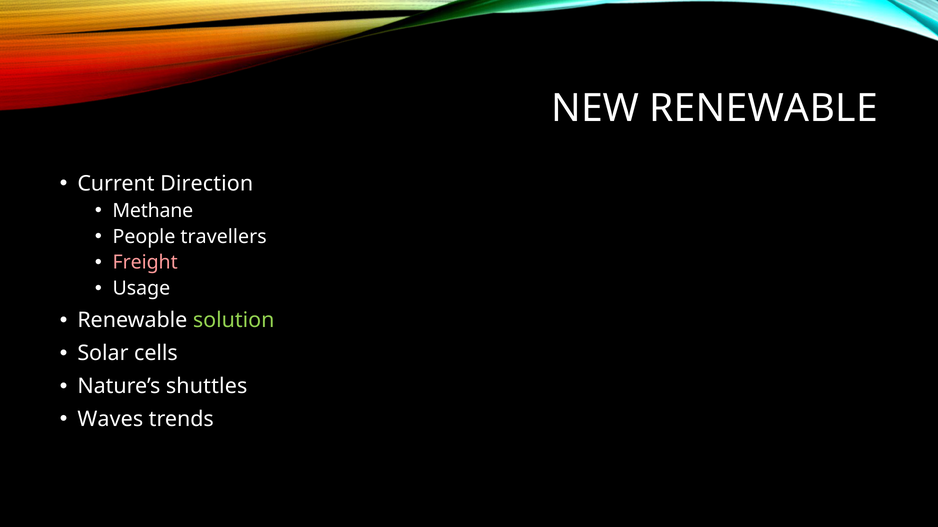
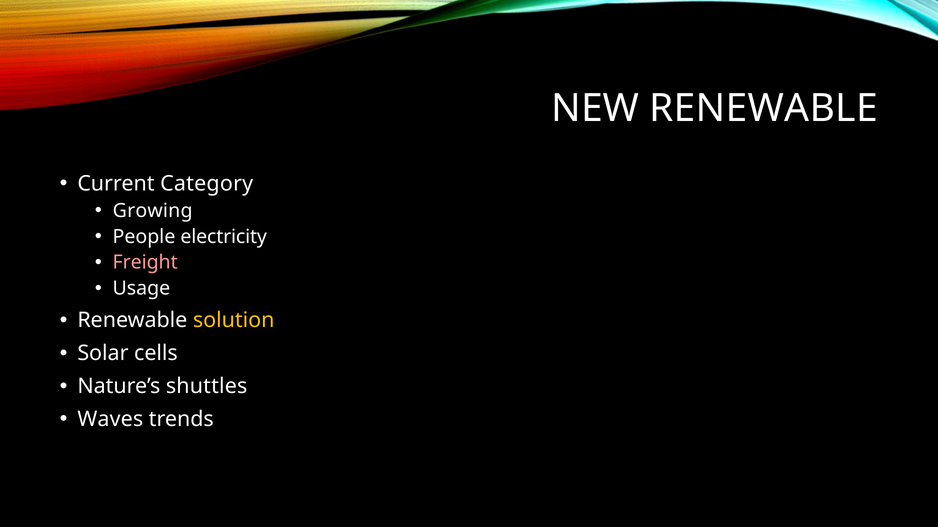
Direction: Direction -> Category
Methane: Methane -> Growing
travellers: travellers -> electricity
solution colour: light green -> yellow
